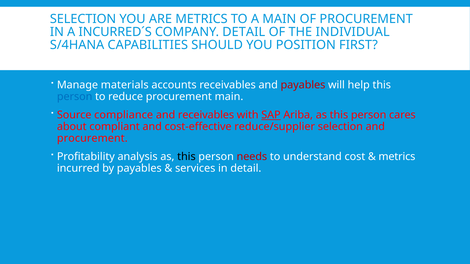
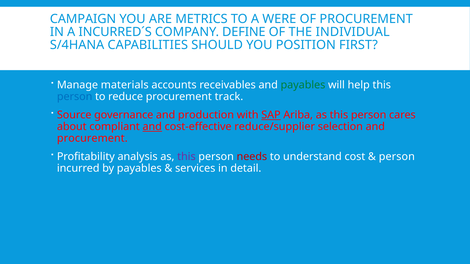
SELECTION at (83, 19): SELECTION -> CAMPAIGN
A MAIN: MAIN -> WERE
COMPANY DETAIL: DETAIL -> DEFINE
payables at (303, 85) colour: red -> green
procurement main: main -> track
compliance: compliance -> governance
and receivables: receivables -> production
and at (152, 127) underline: none -> present
this at (186, 157) colour: black -> purple
metrics at (397, 157): metrics -> person
